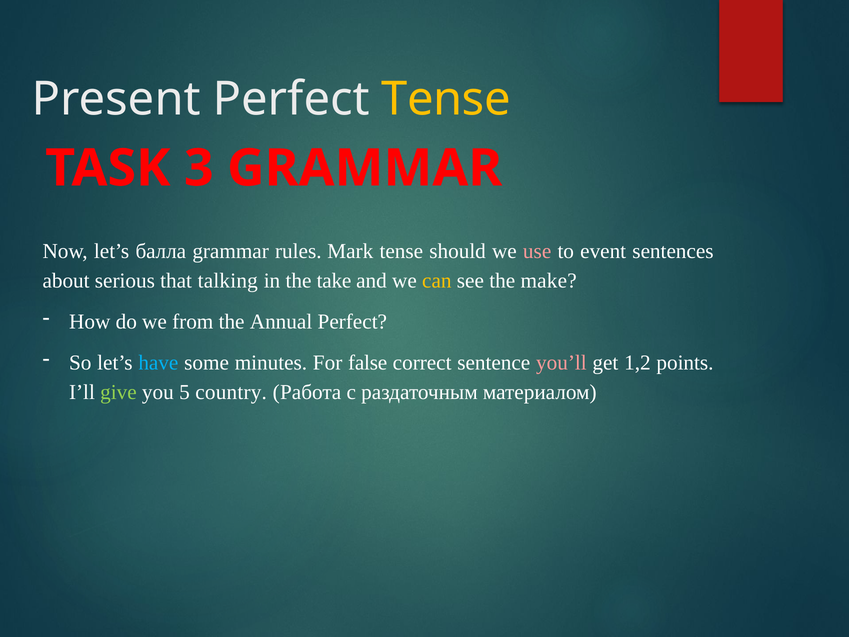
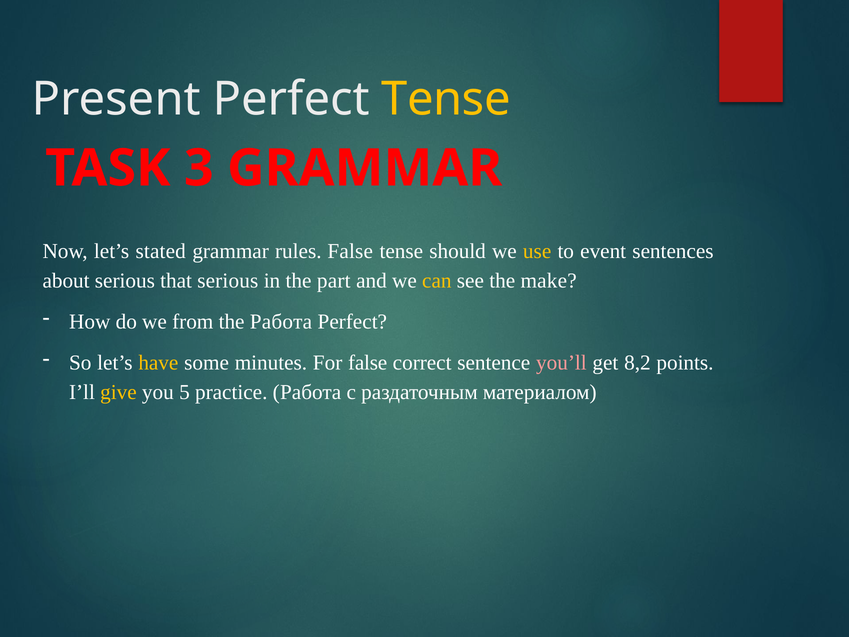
балла: балла -> stated
rules Mark: Mark -> False
use colour: pink -> yellow
that talking: talking -> serious
take: take -> part
the Annual: Annual -> Работа
have colour: light blue -> yellow
1,2: 1,2 -> 8,2
give colour: light green -> yellow
country: country -> practice
